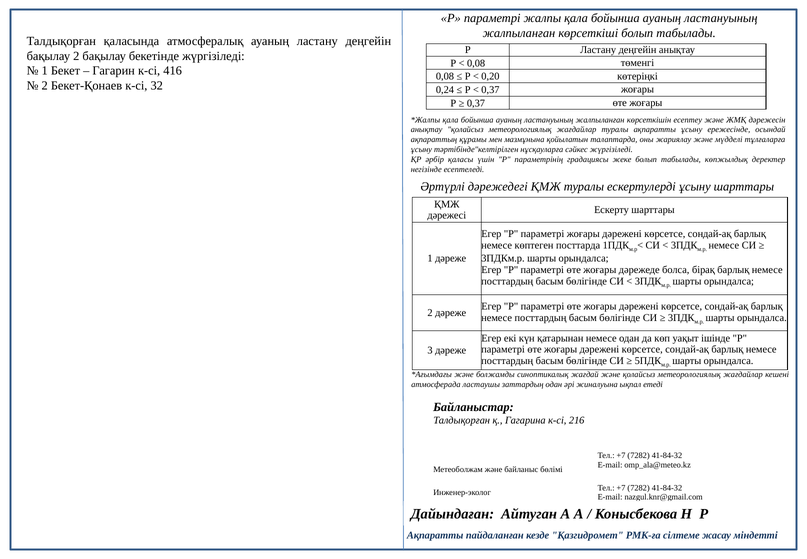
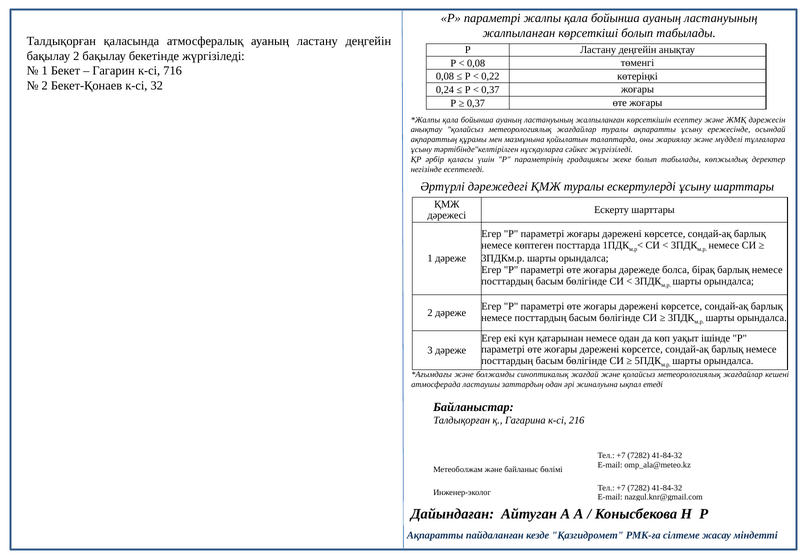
416: 416 -> 716
0,20: 0,20 -> 0,22
